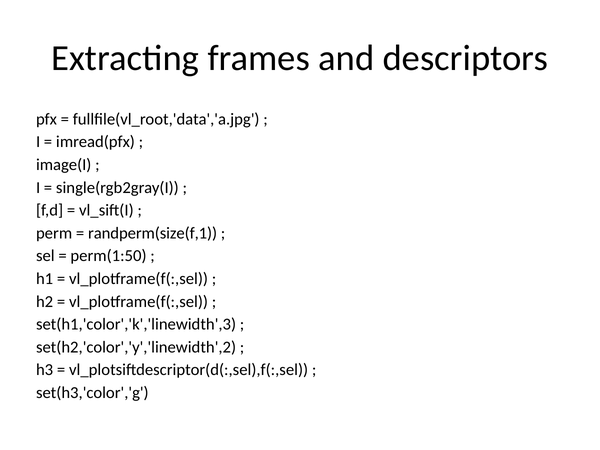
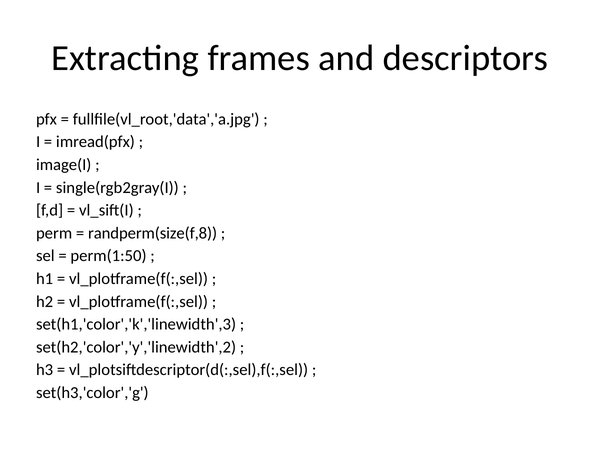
randperm(size(f,1: randperm(size(f,1 -> randperm(size(f,8
